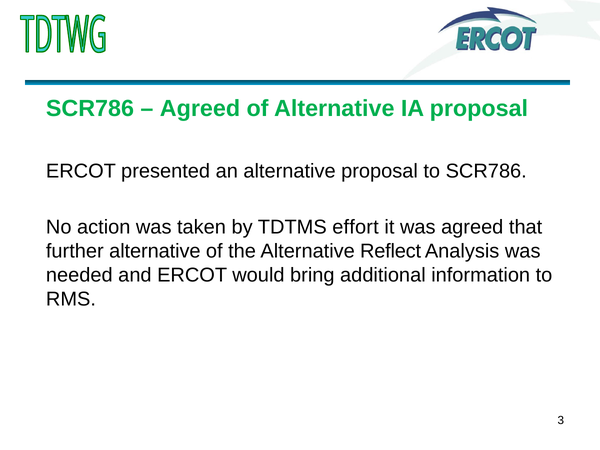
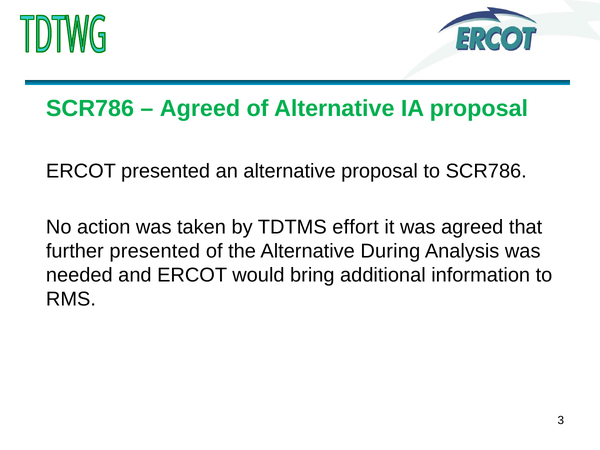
further alternative: alternative -> presented
Reflect: Reflect -> During
